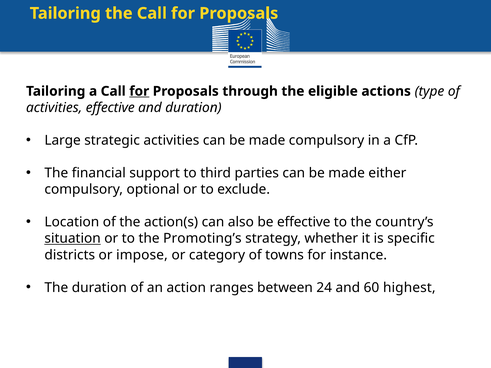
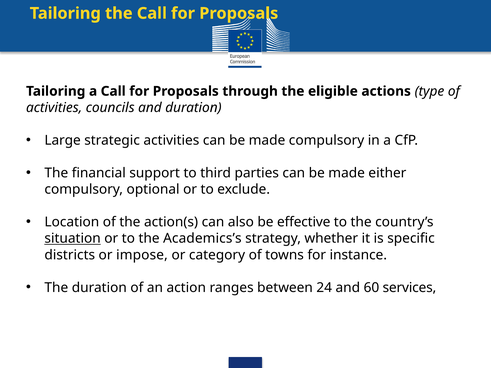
for at (139, 91) underline: present -> none
activities effective: effective -> councils
Promoting’s: Promoting’s -> Academics’s
highest: highest -> services
